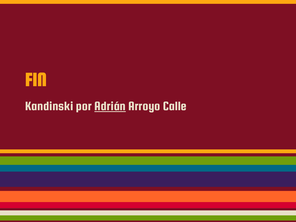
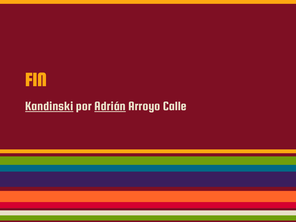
Kandinski underline: none -> present
